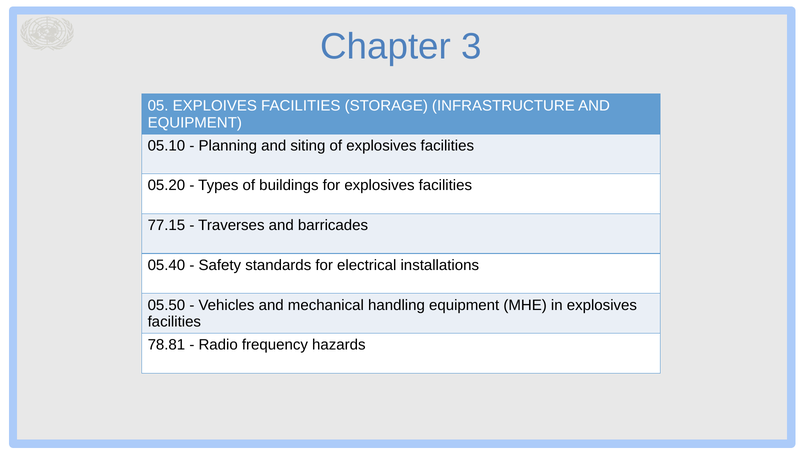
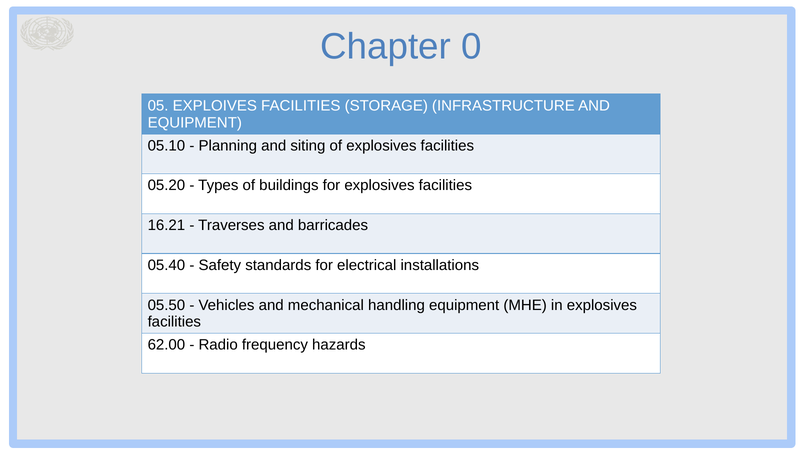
3: 3 -> 0
77.15: 77.15 -> 16.21
78.81: 78.81 -> 62.00
